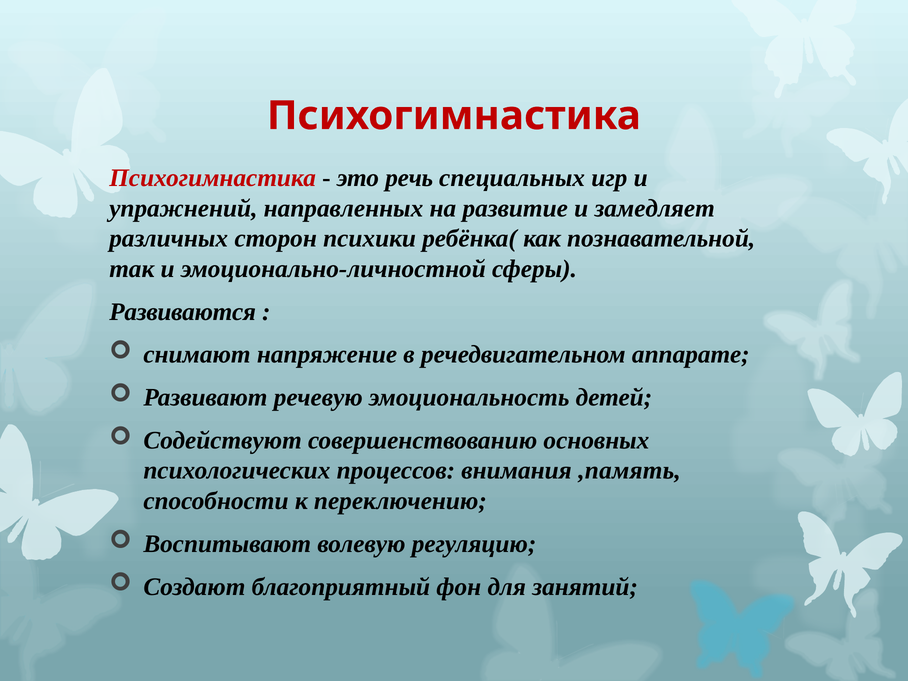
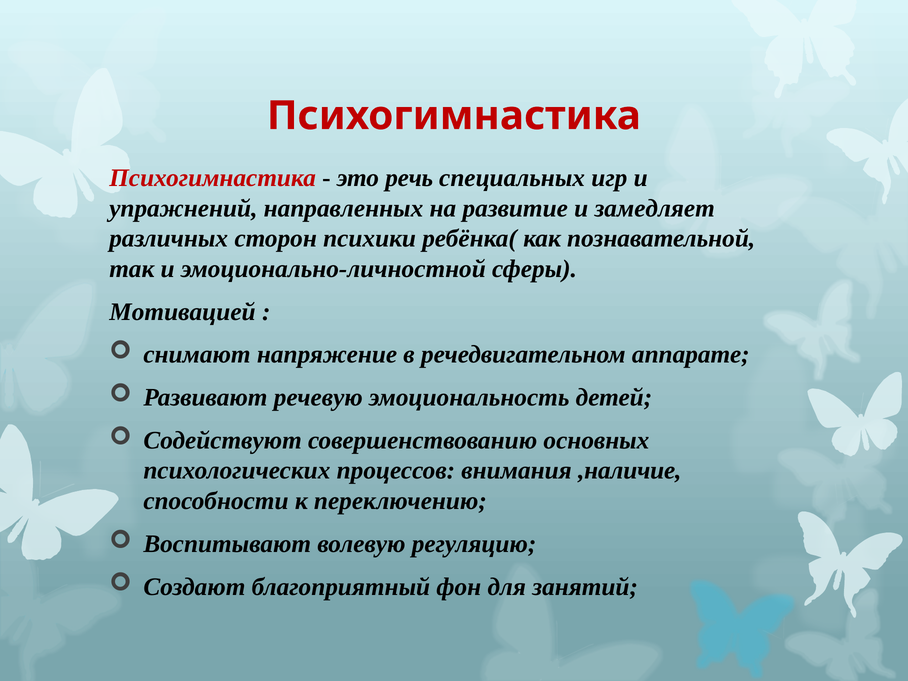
Развиваются: Развиваются -> Мотивацией
,память: ,память -> ,наличие
